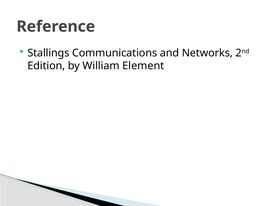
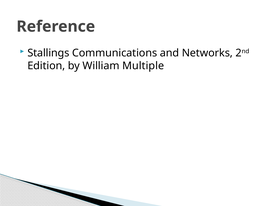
Element: Element -> Multiple
